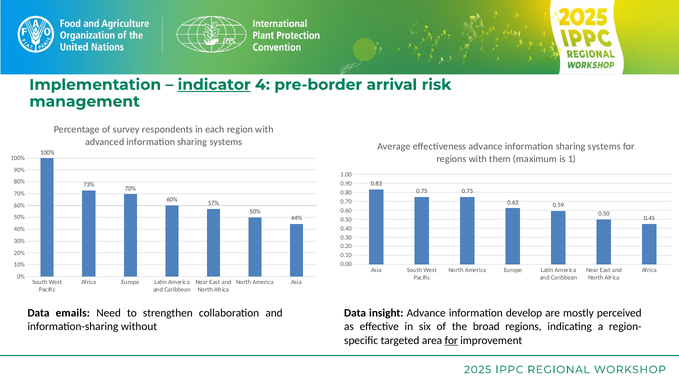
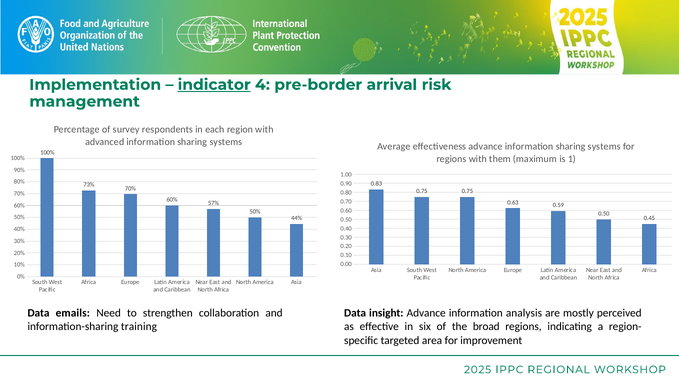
develop: develop -> analysis
without: without -> training
for at (451, 340) underline: present -> none
